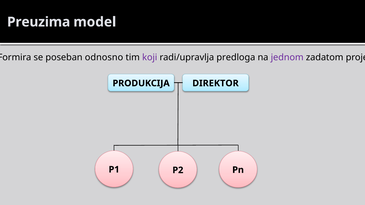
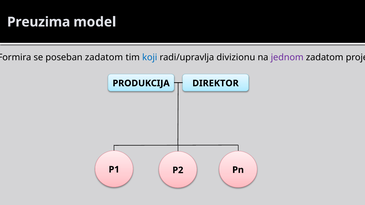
poseban odnosno: odnosno -> zadatom
koji colour: purple -> blue
predloga: predloga -> divizionu
